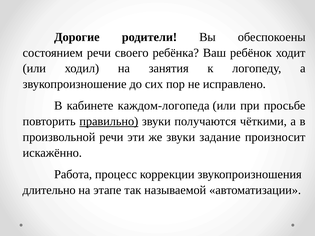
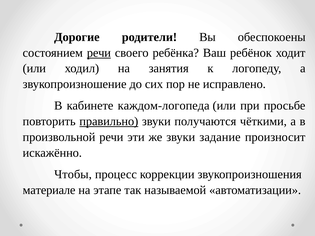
речи at (99, 53) underline: none -> present
Работа: Работа -> Чтобы
длительно: длительно -> материале
